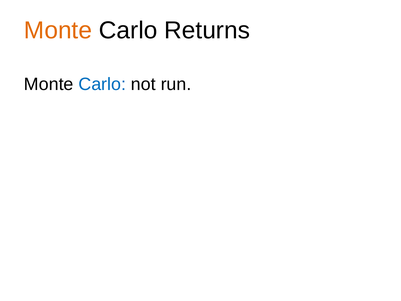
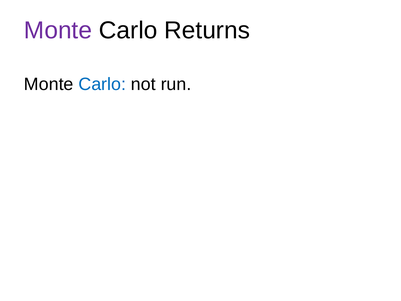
Monte at (58, 30) colour: orange -> purple
